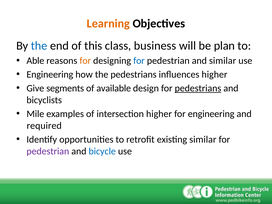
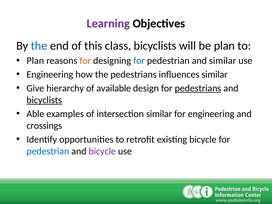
Learning colour: orange -> purple
class business: business -> bicyclists
Able at (35, 61): Able -> Plan
influences higher: higher -> similar
segments: segments -> hierarchy
bicyclists at (44, 100) underline: none -> present
Mile: Mile -> Able
intersection higher: higher -> similar
required: required -> crossings
existing similar: similar -> bicycle
pedestrian at (48, 151) colour: purple -> blue
bicycle at (102, 151) colour: blue -> purple
